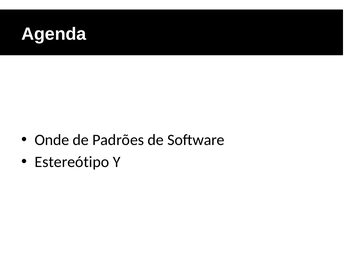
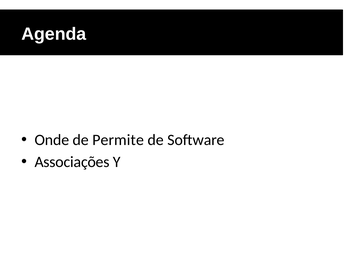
Padrões: Padrões -> Permite
Estereótipo: Estereótipo -> Associações
